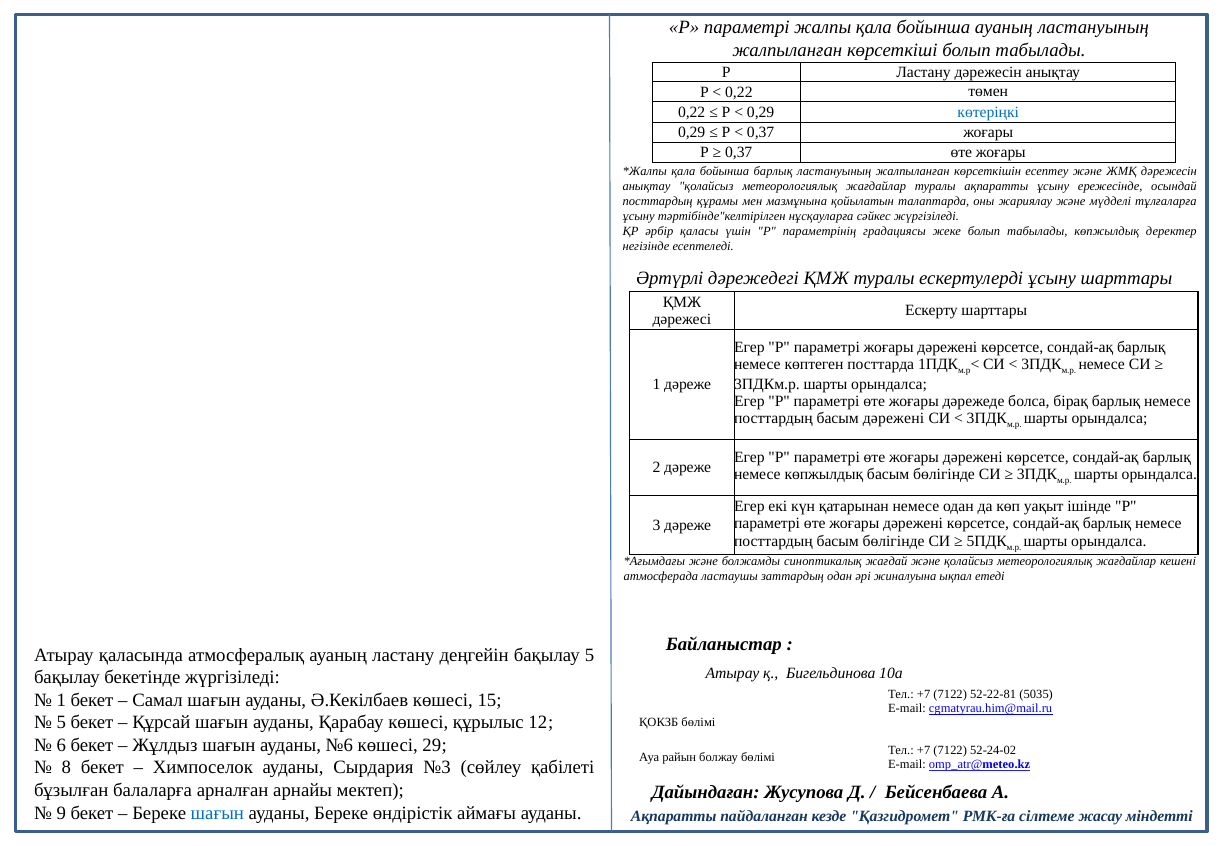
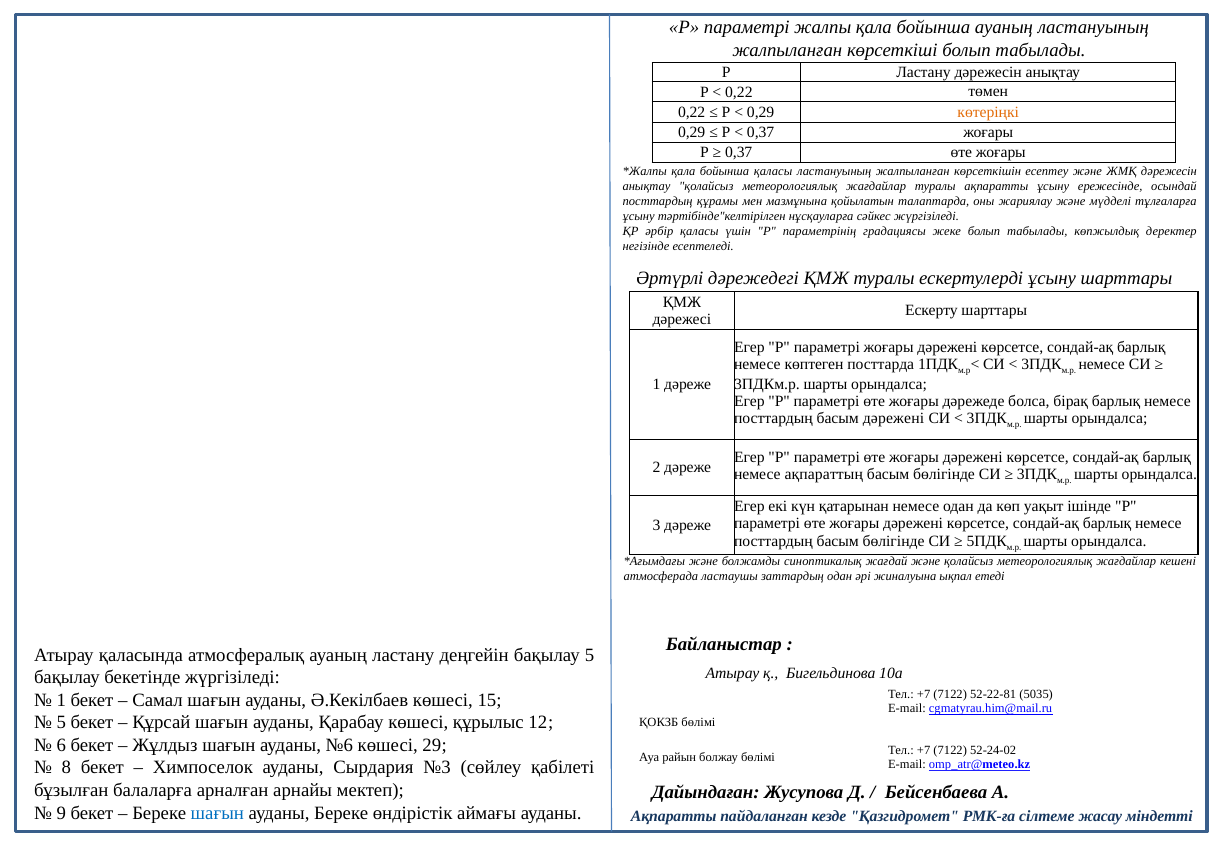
көтеріңкі colour: blue -> orange
бойынша барлық: барлық -> қаласы
немесе көпжылдық: көпжылдық -> ақпараттың
